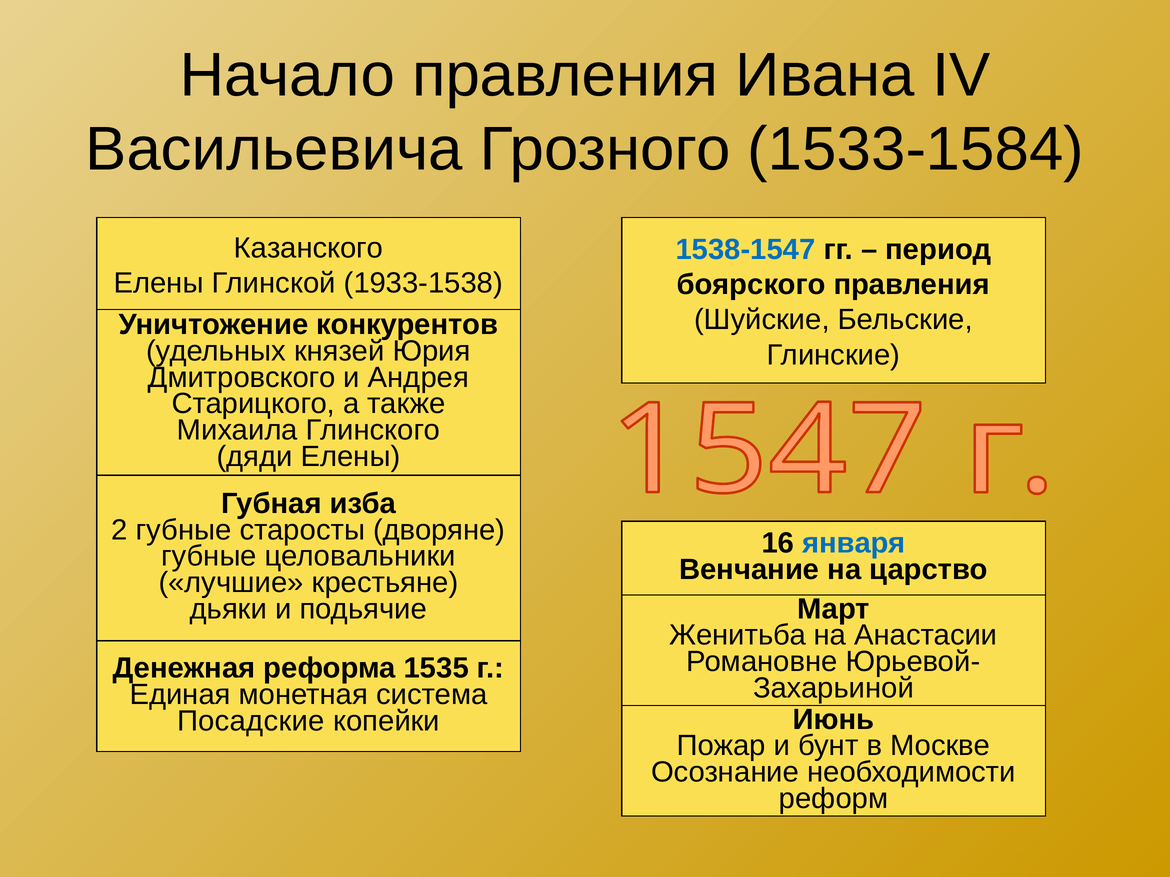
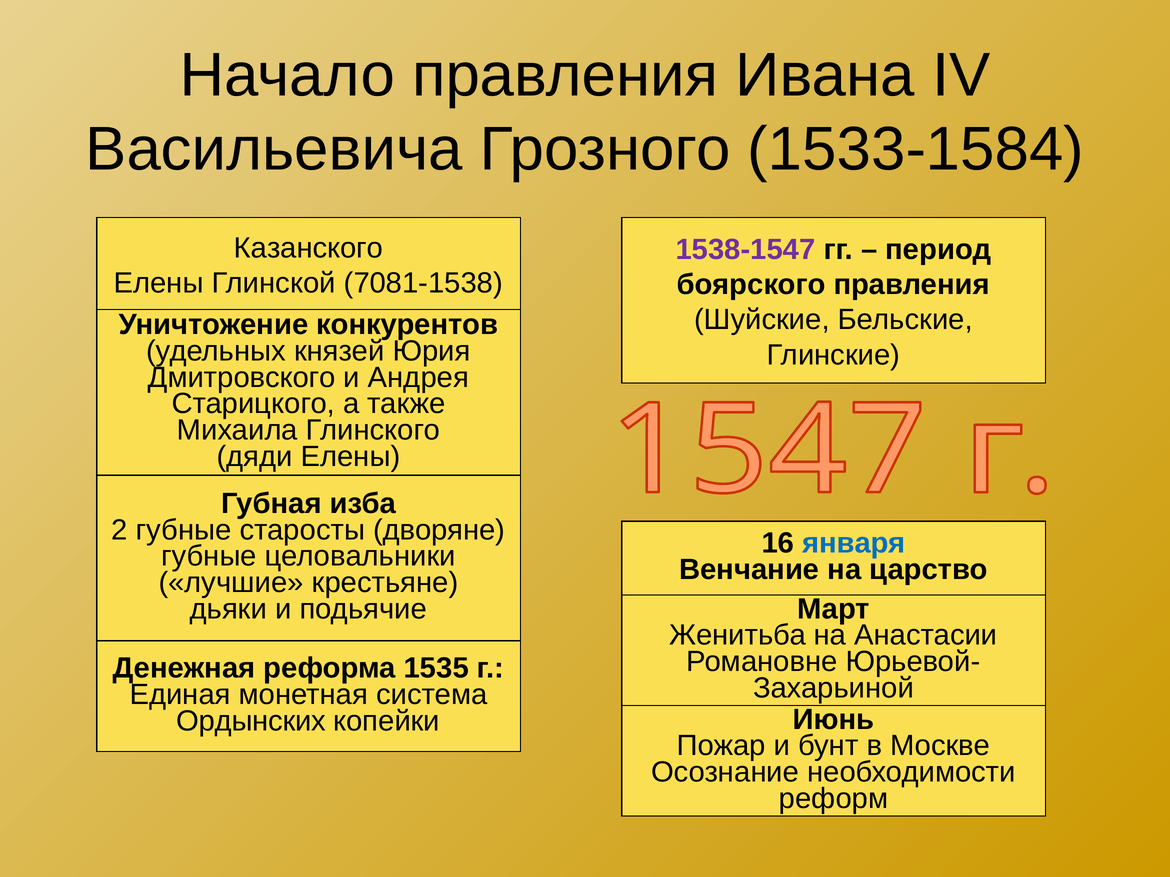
1538-1547 colour: blue -> purple
1933-1538: 1933-1538 -> 7081-1538
Посадские: Посадские -> Ордынских
